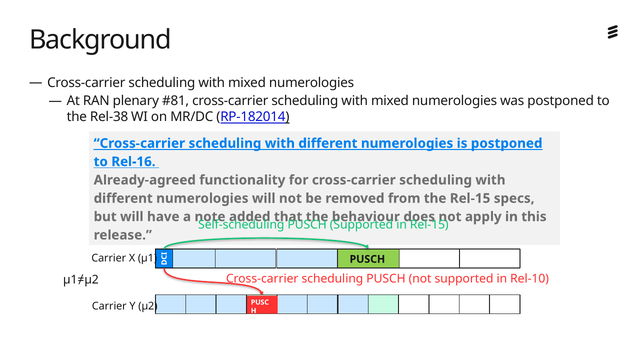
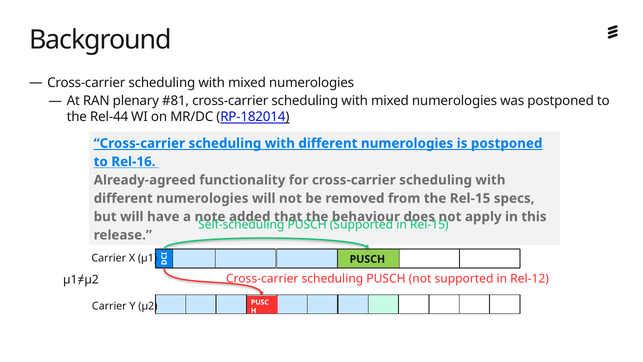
Rel-38: Rel-38 -> Rel-44
Rel-10: Rel-10 -> Rel-12
